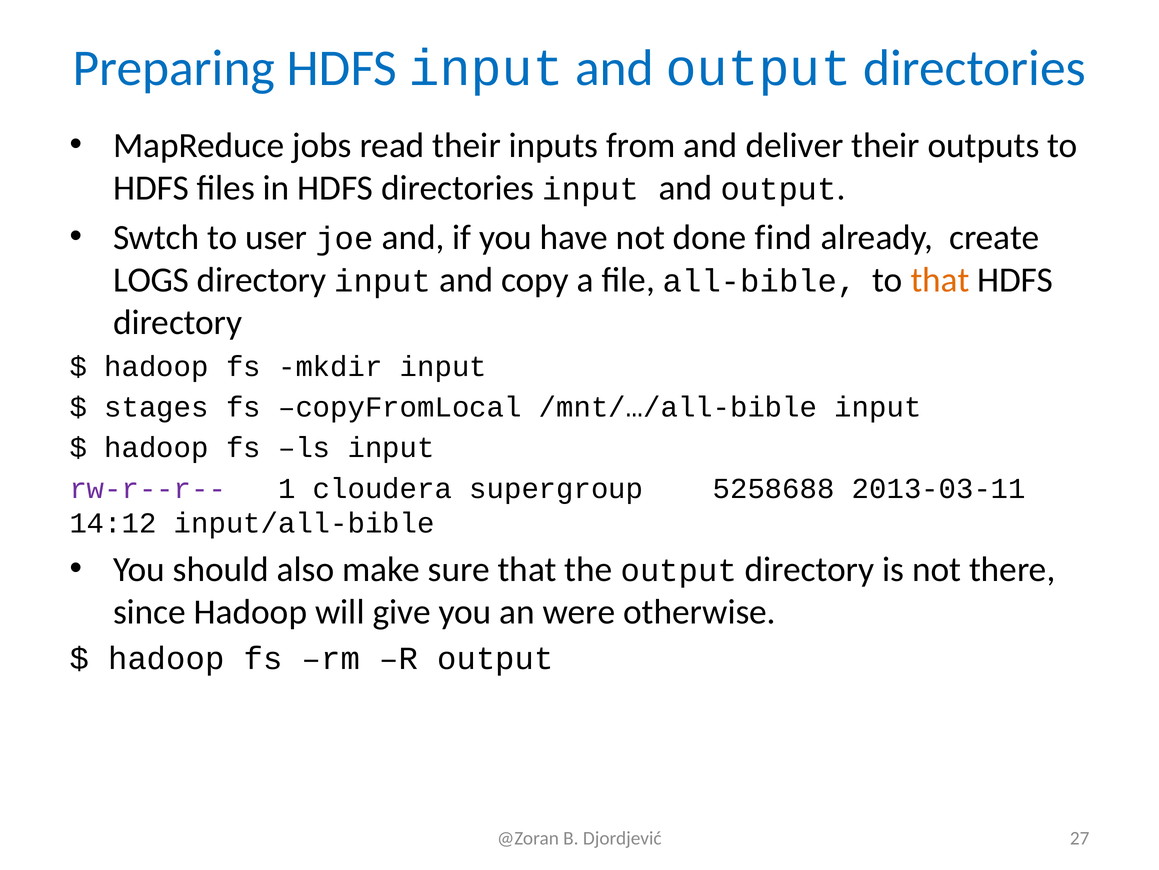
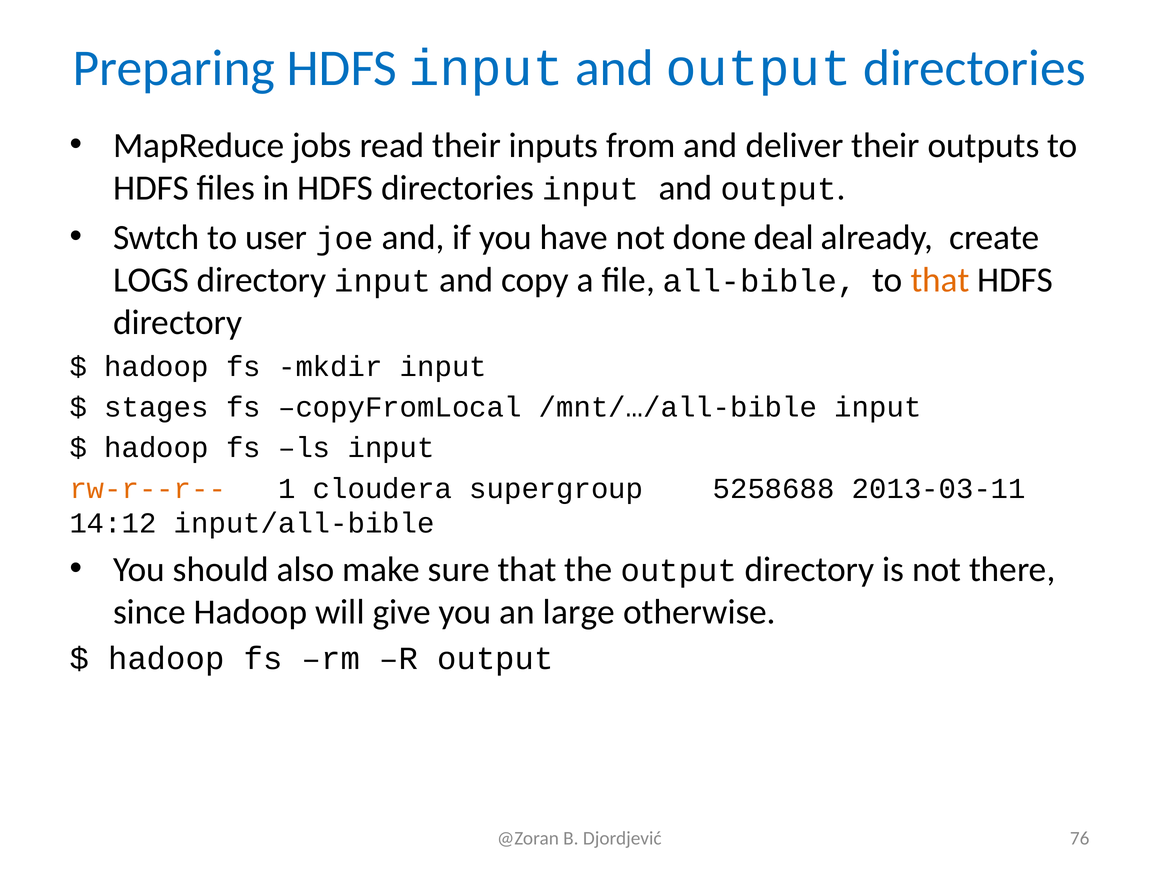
find: find -> deal
rw-r--r-- colour: purple -> orange
were: were -> large
27: 27 -> 76
